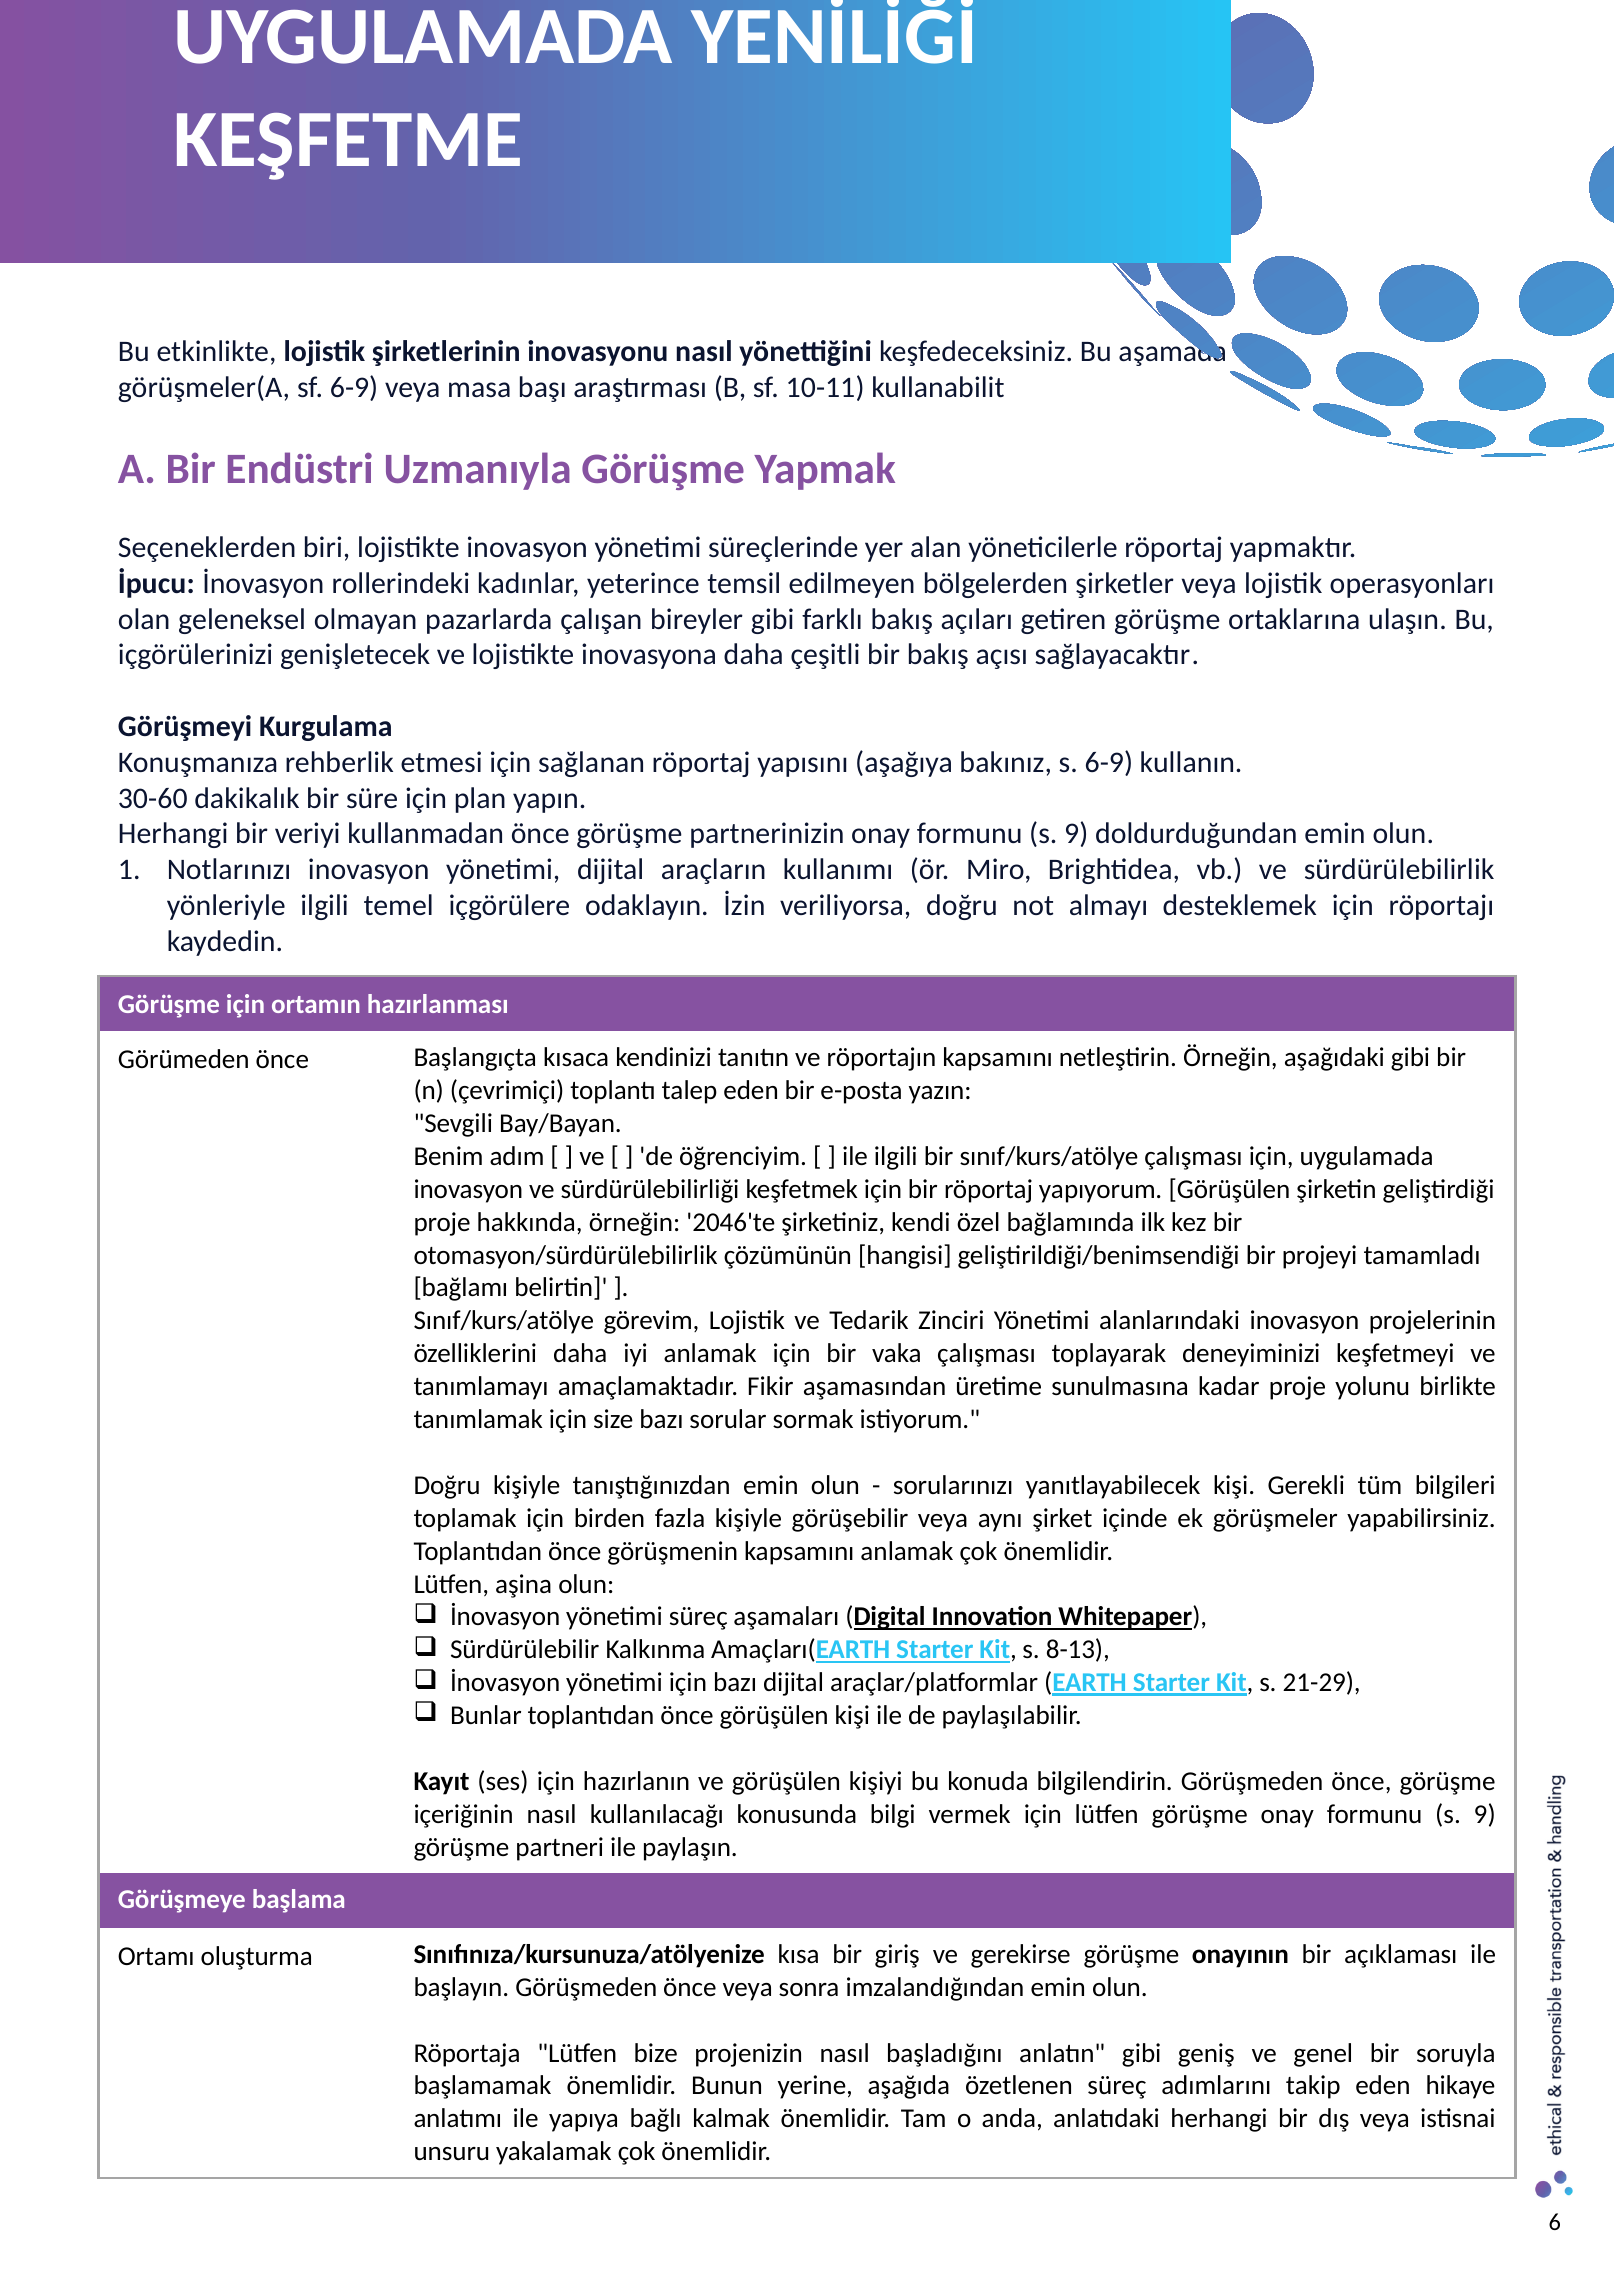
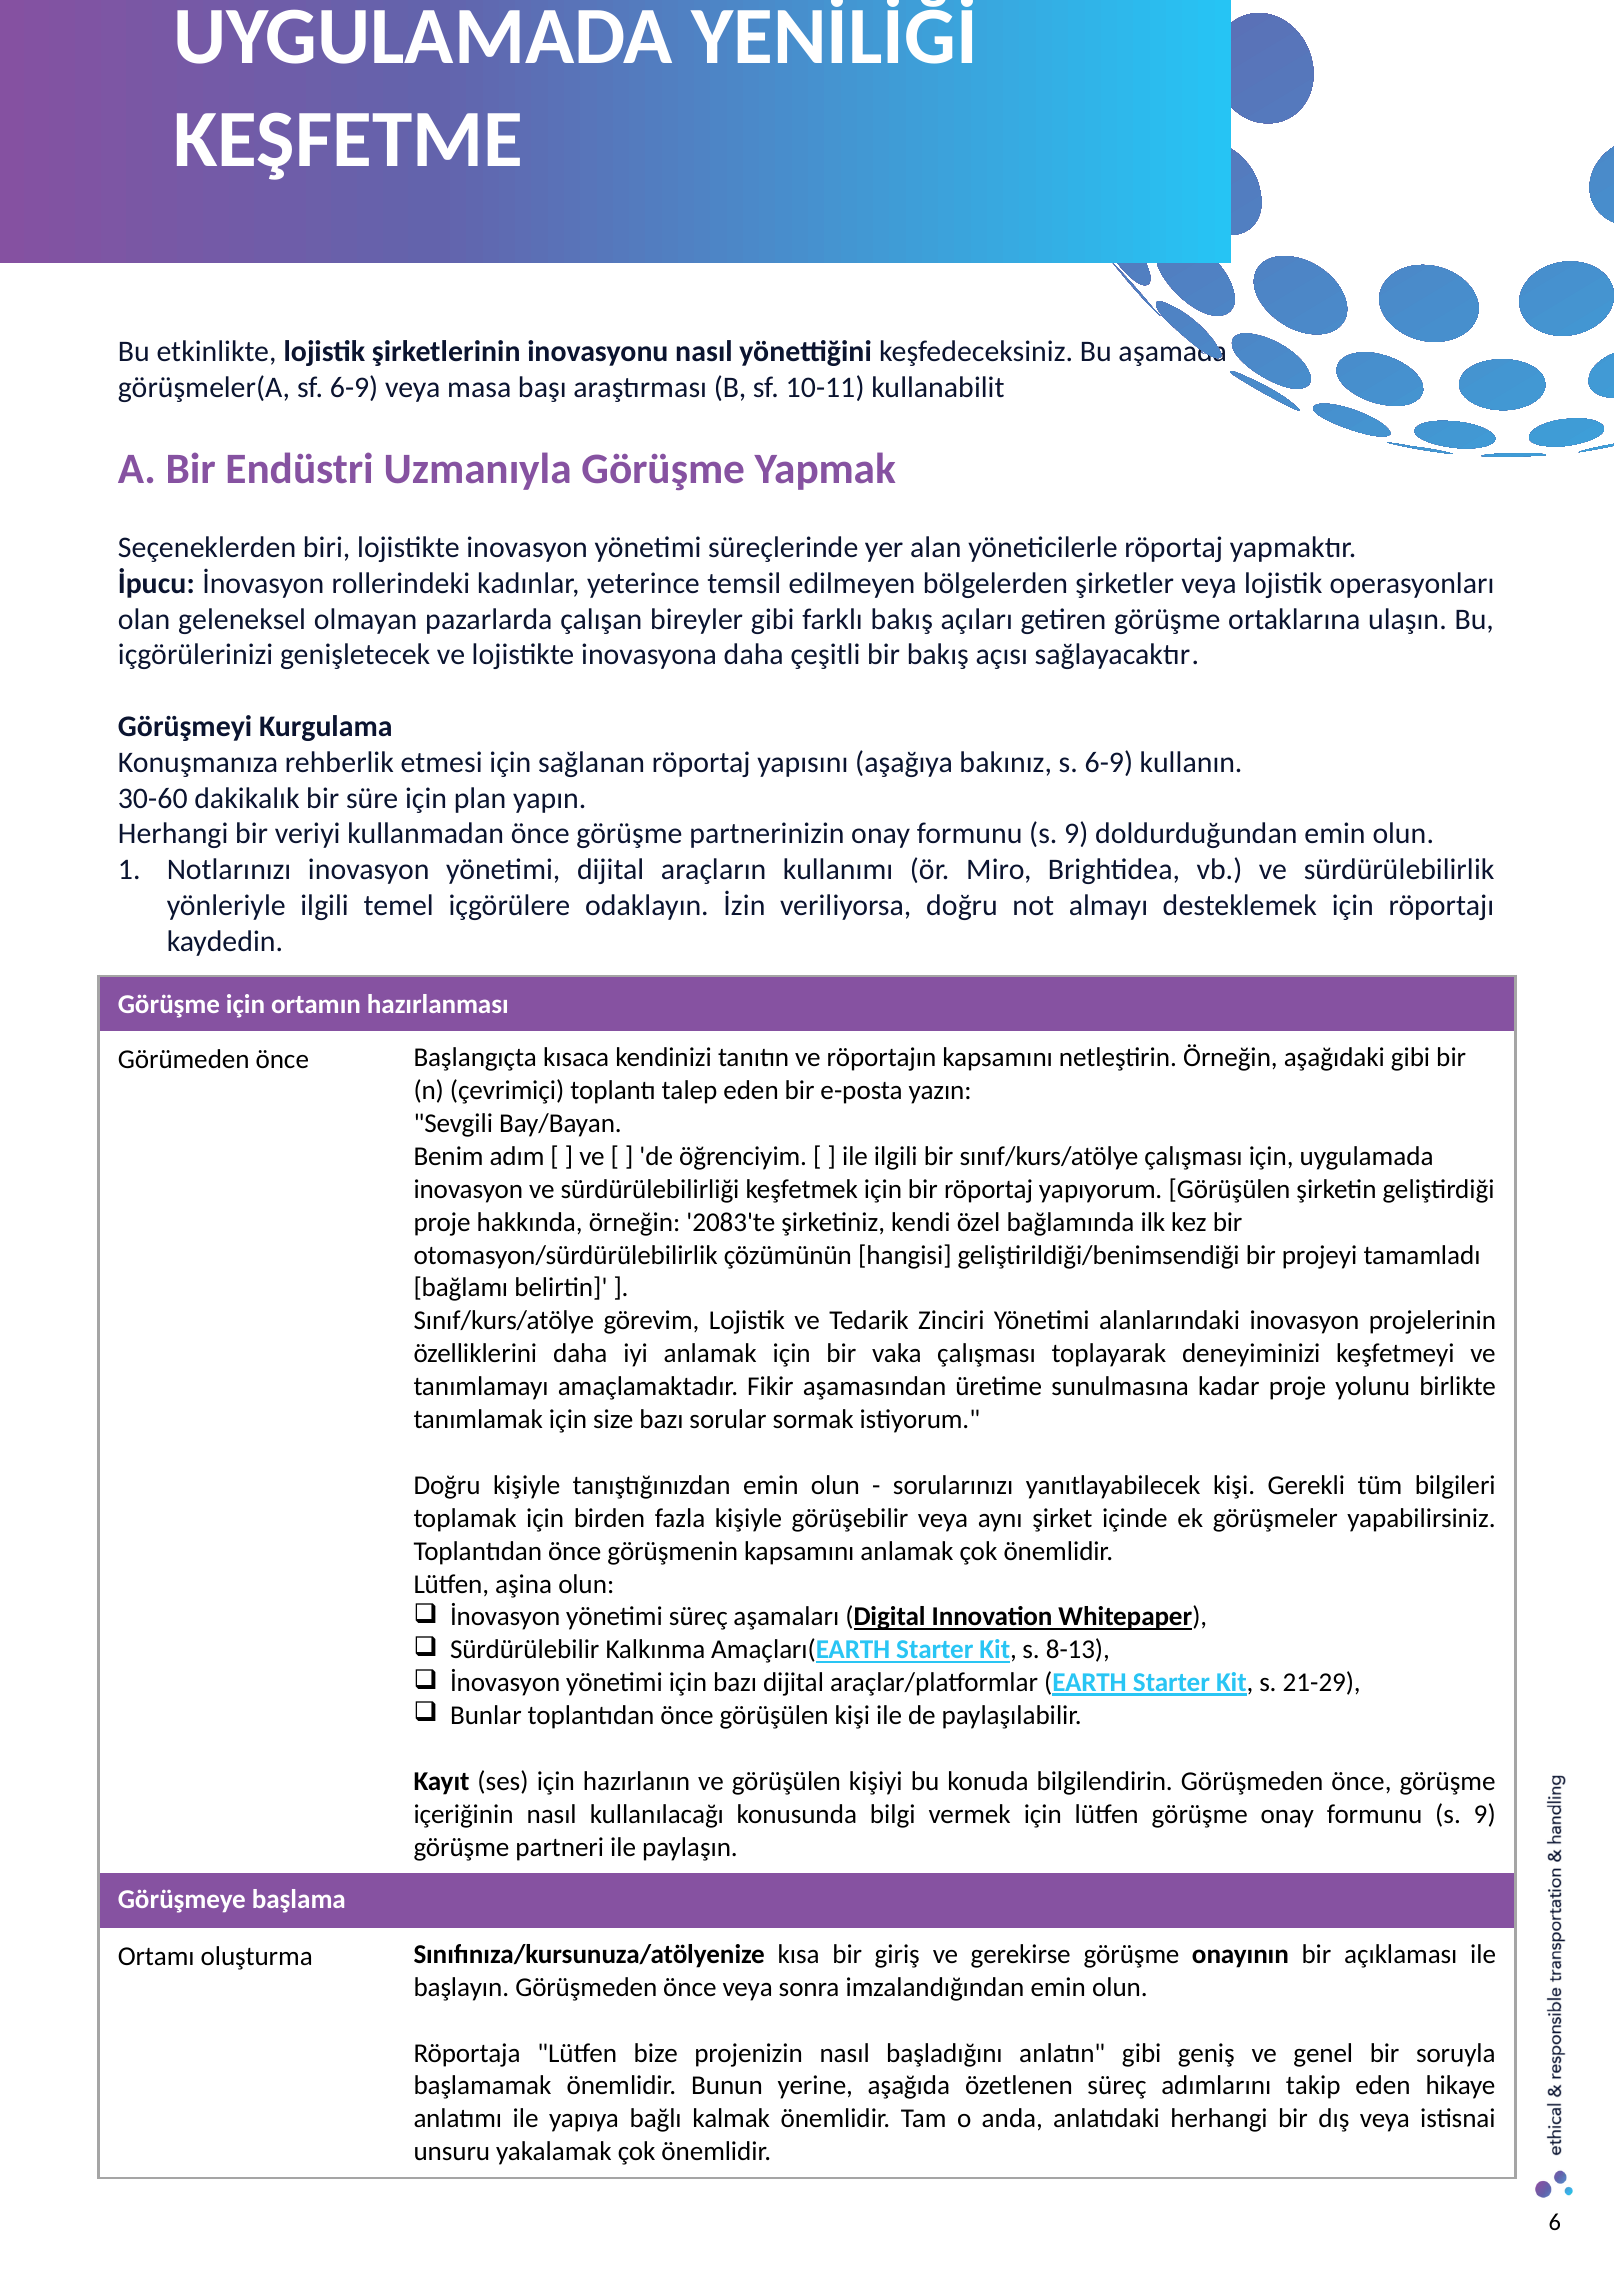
2046'te: 2046'te -> 2083'te
